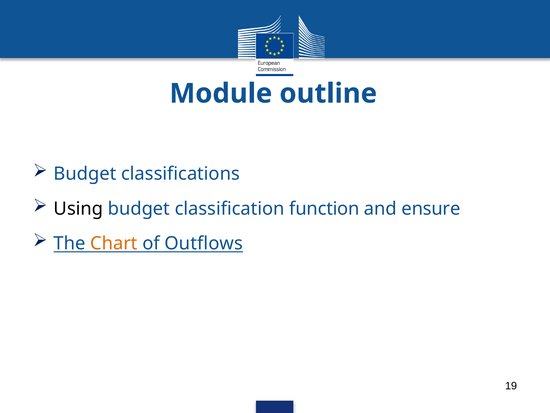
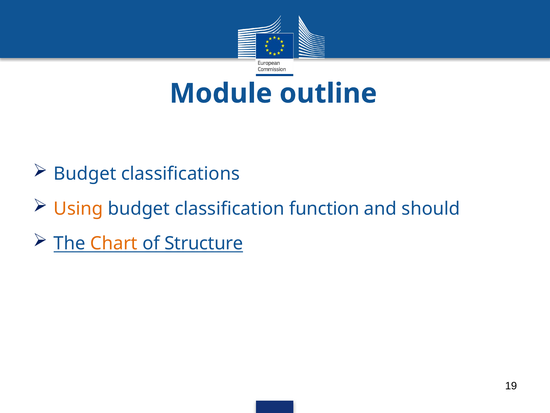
Using colour: black -> orange
ensure: ensure -> should
Outflows: Outflows -> Structure
